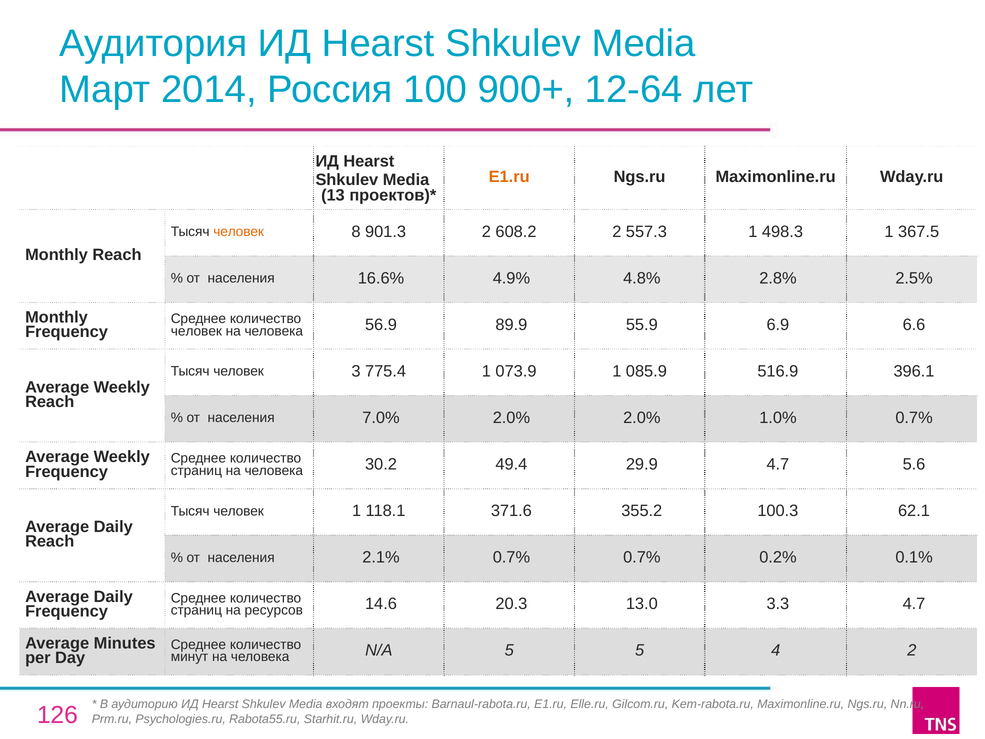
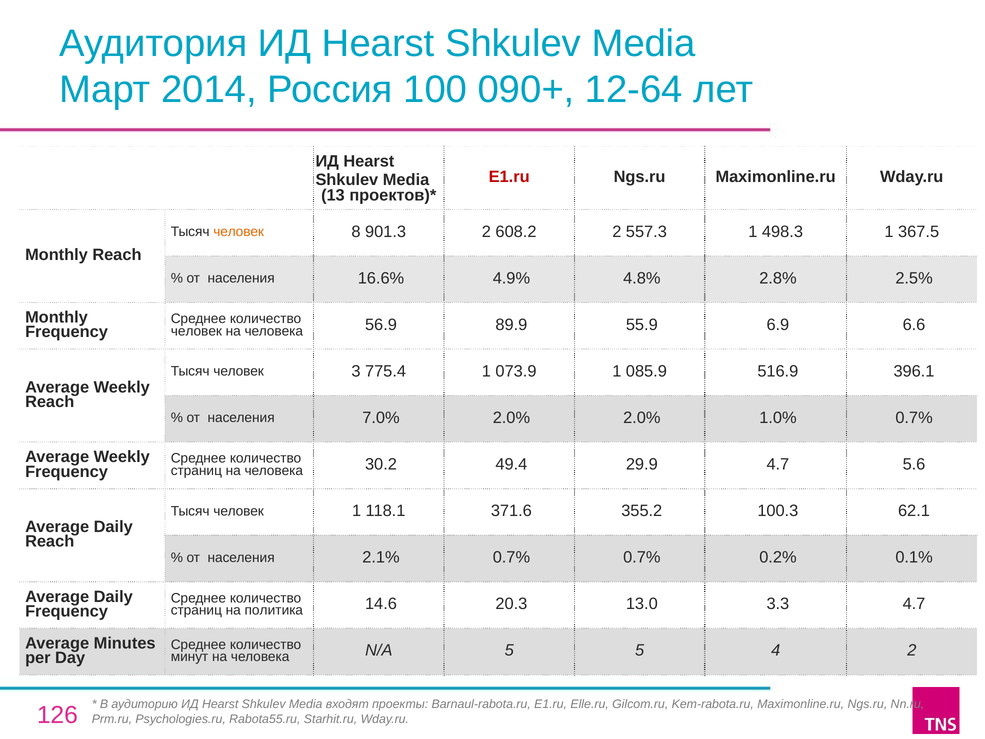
900+: 900+ -> 090+
E1.ru at (509, 177) colour: orange -> red
ресурсов: ресурсов -> политика
